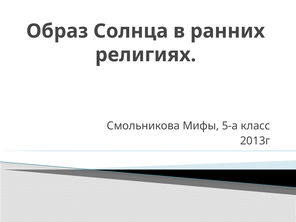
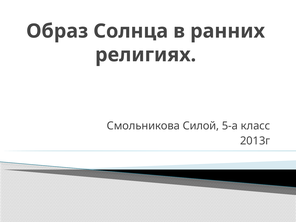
Мифы: Мифы -> Силой
